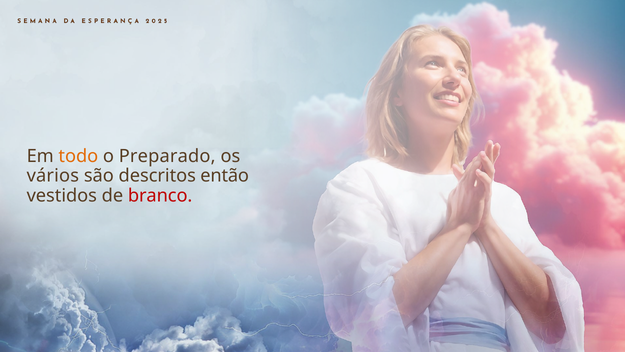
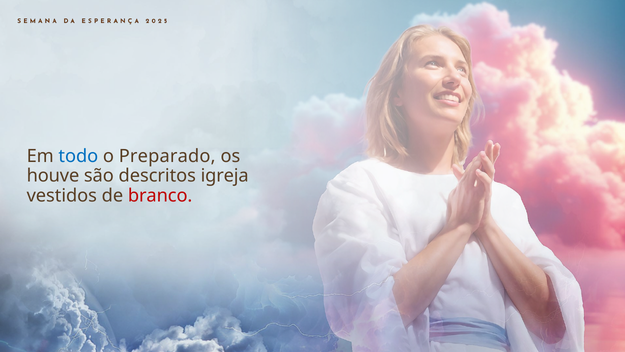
todo colour: orange -> blue
vários: vários -> houve
então: então -> igreja
